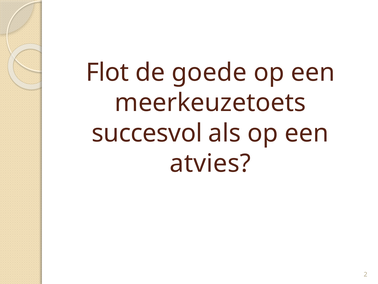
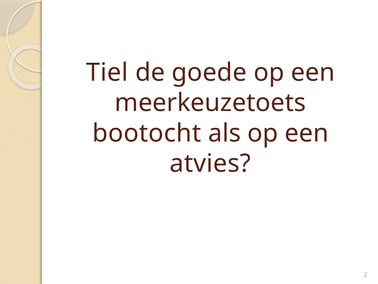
Flot: Flot -> Tiel
succesvol: succesvol -> bootocht
